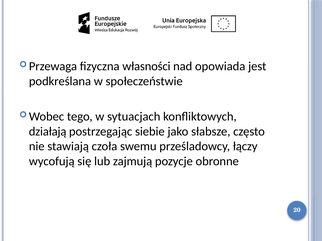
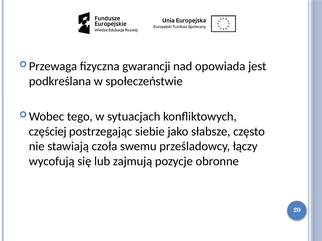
własności: własności -> gwarancji
działają: działają -> częściej
